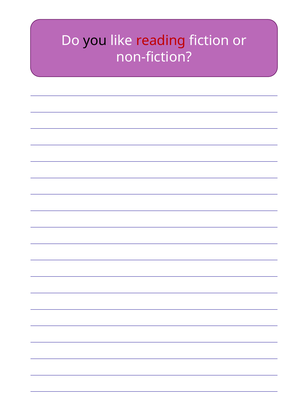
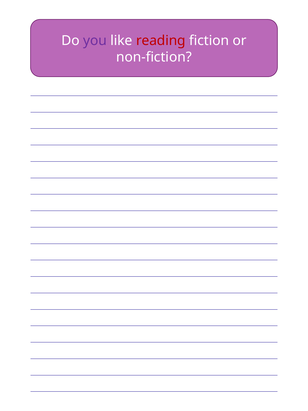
you colour: black -> purple
